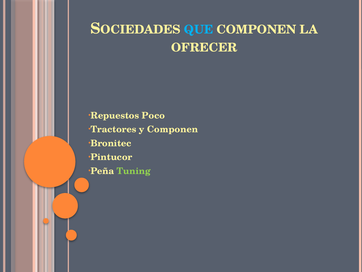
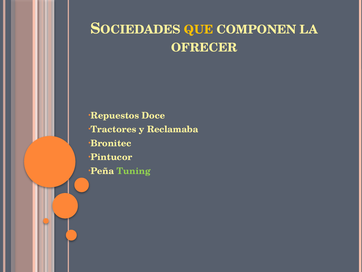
QUE colour: light blue -> yellow
Poco: Poco -> Doce
y Componen: Componen -> Reclamaba
